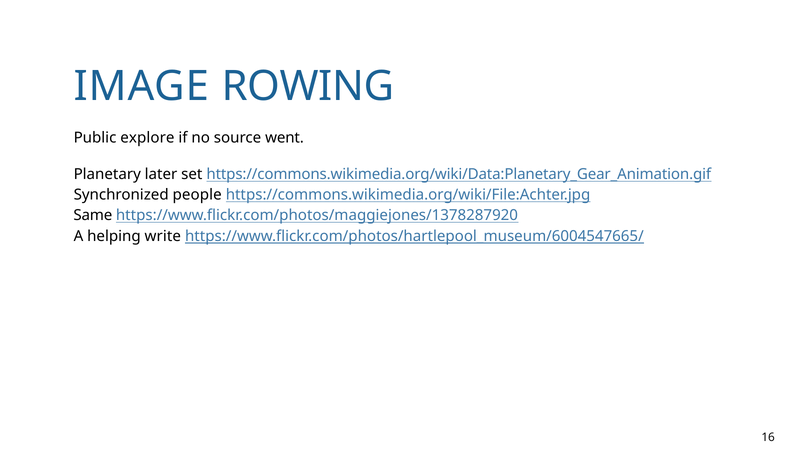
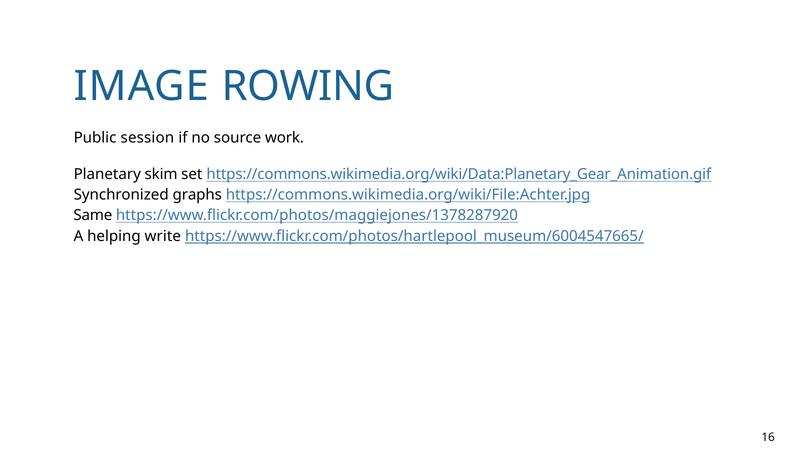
explore: explore -> session
went: went -> work
later: later -> skim
people: people -> graphs
